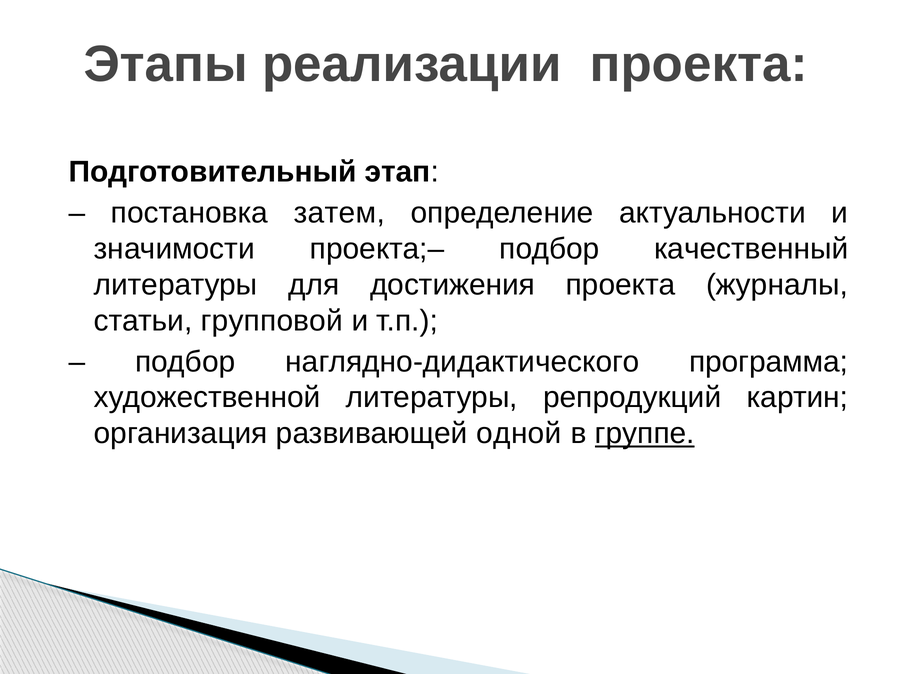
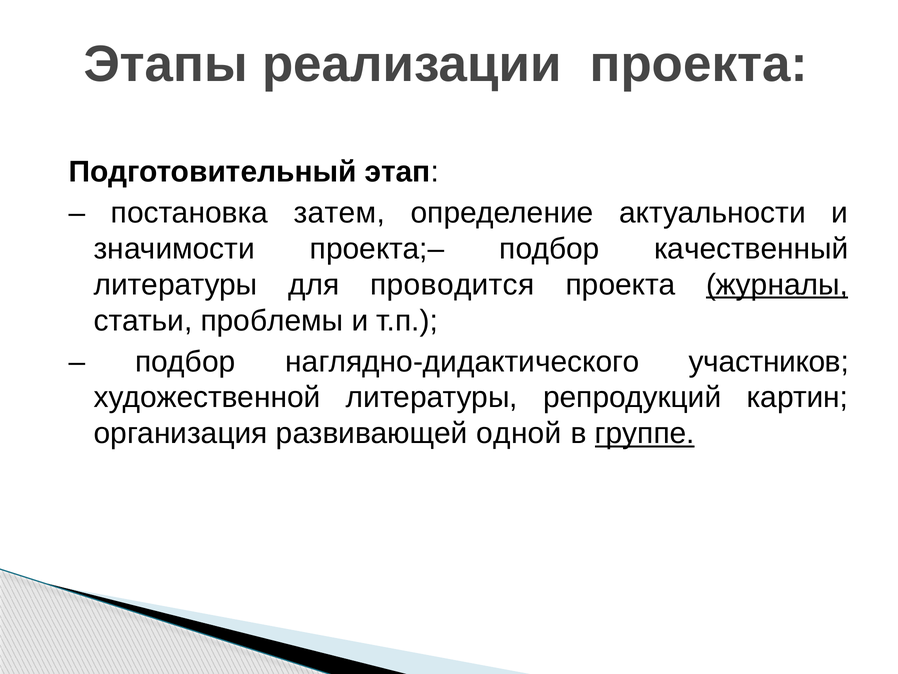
достижения: достижения -> проводится
журналы underline: none -> present
групповой: групповой -> проблемы
программа: программа -> участников
